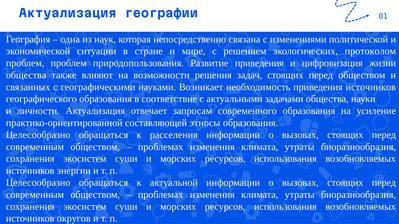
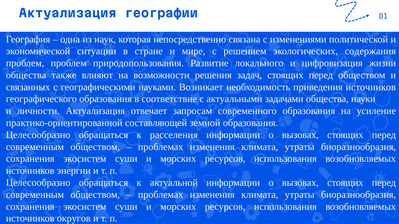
протоколом: протоколом -> содержания
Развитие приведения: приведения -> локального
этносы: этносы -> земной
